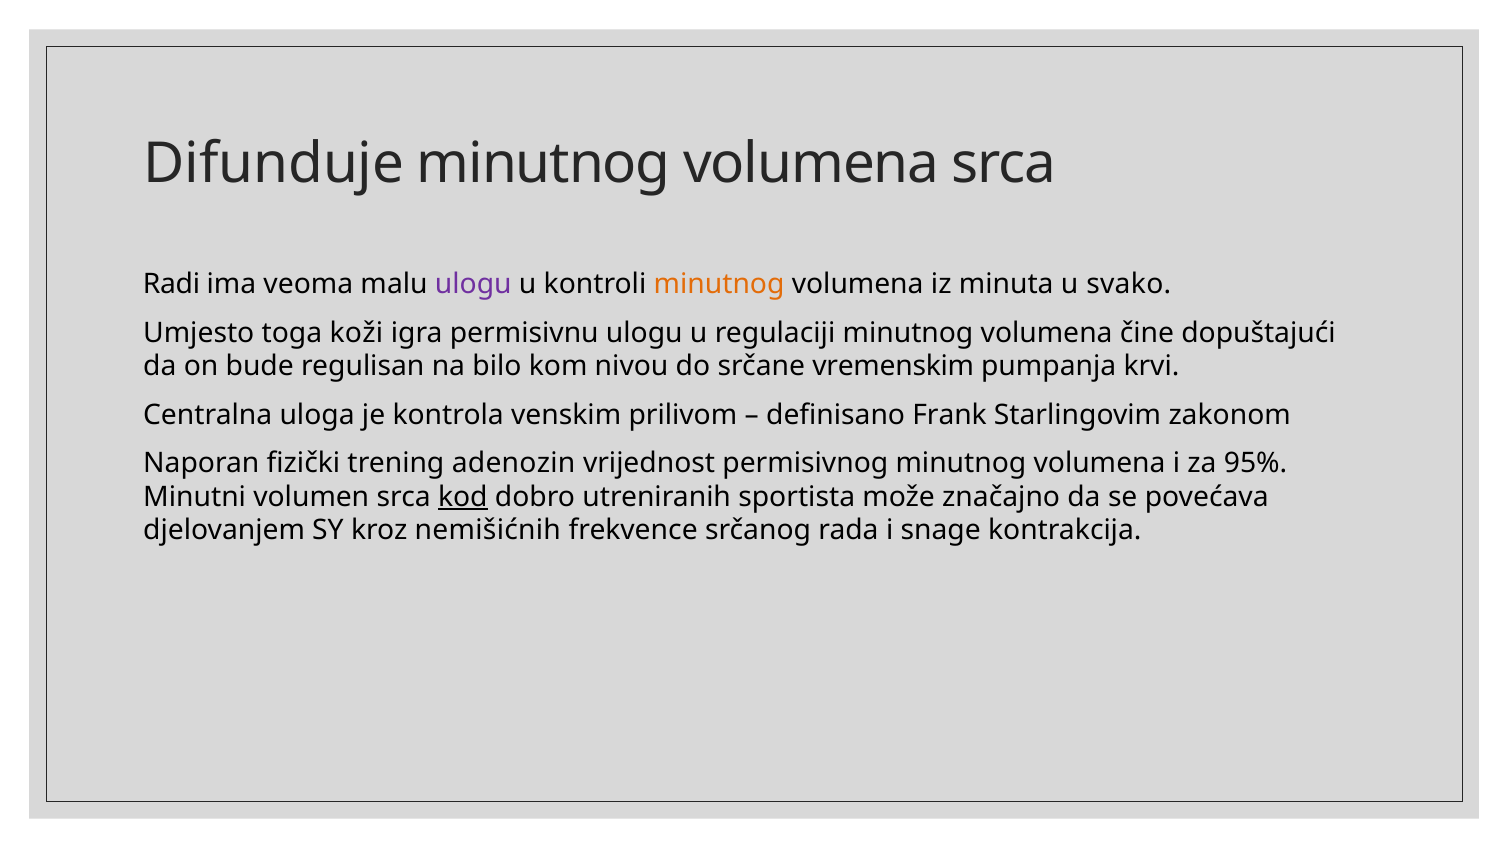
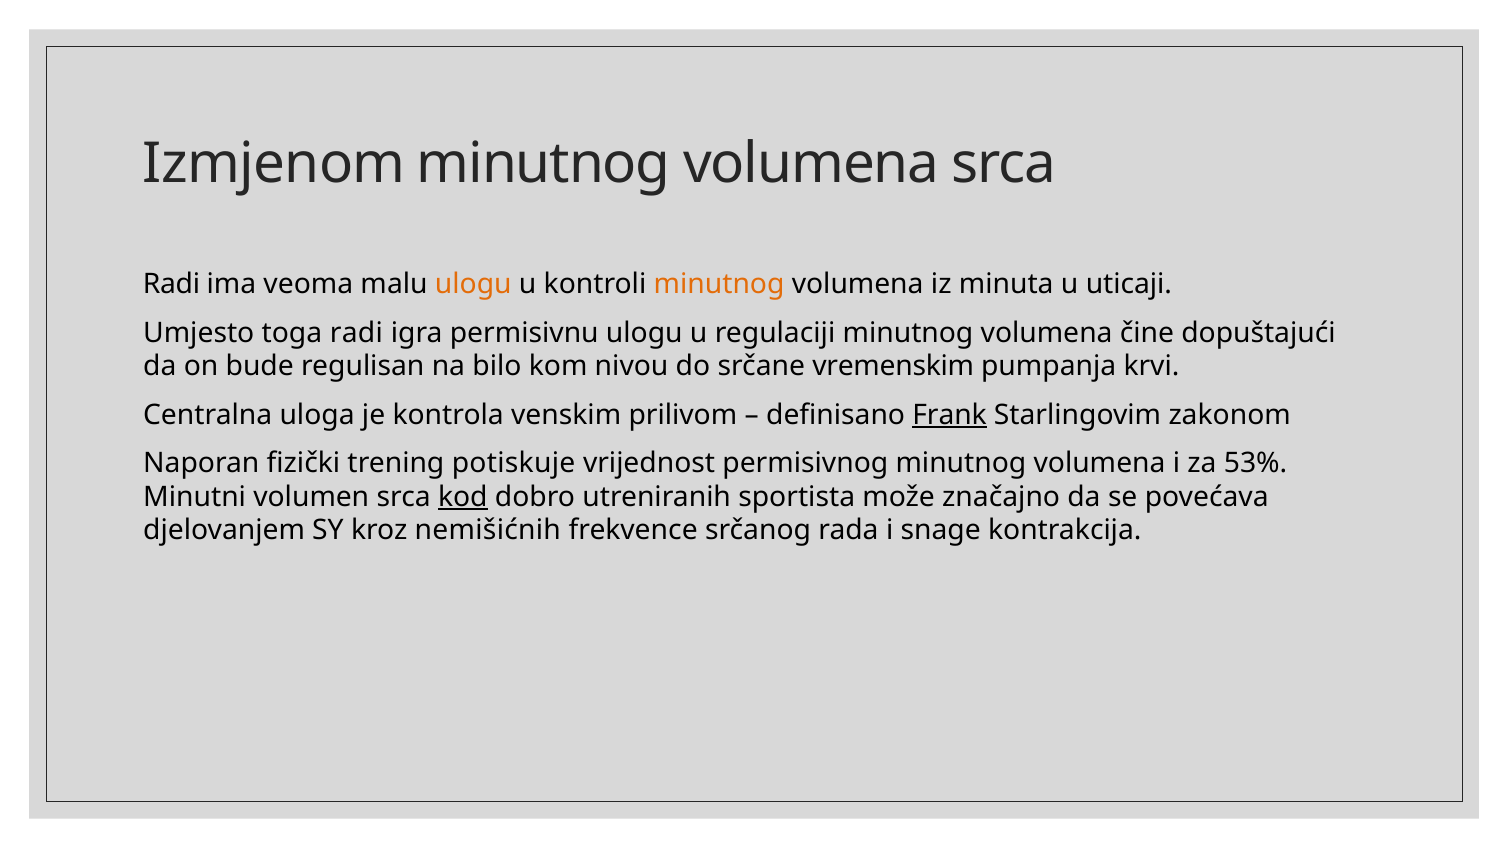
Difunduje: Difunduje -> Izmjenom
ulogu at (473, 285) colour: purple -> orange
svako: svako -> uticaji
toga koži: koži -> radi
Frank underline: none -> present
adenozin: adenozin -> potiskuje
95%: 95% -> 53%
